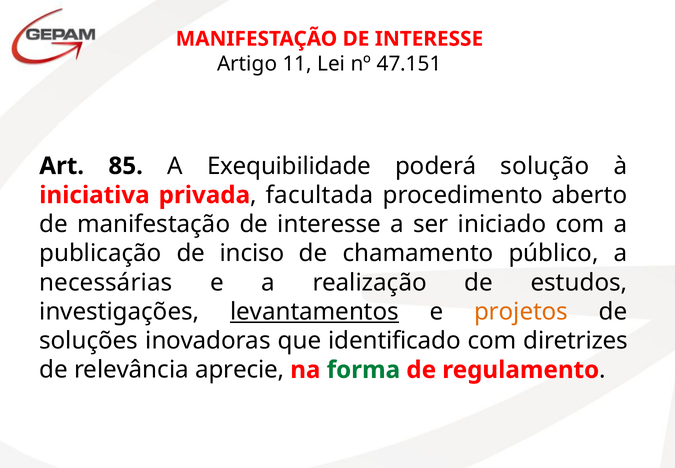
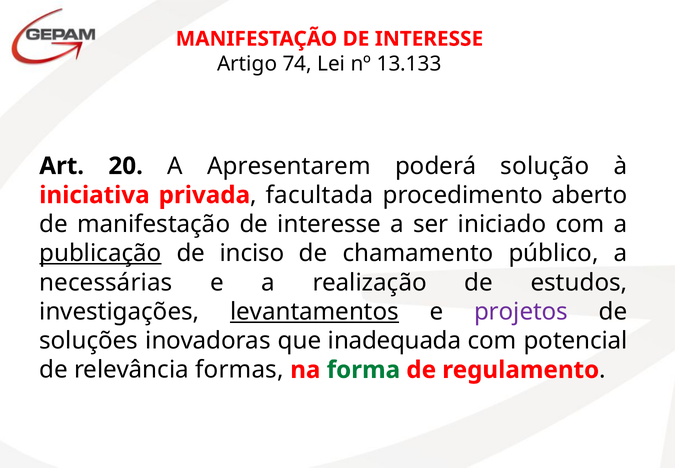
11: 11 -> 74
47.151: 47.151 -> 13.133
85: 85 -> 20
Exequibilidade: Exequibilidade -> Apresentarem
publicação underline: none -> present
projetos colour: orange -> purple
identificado: identificado -> inadequada
diretrizes: diretrizes -> potencial
aprecie: aprecie -> formas
